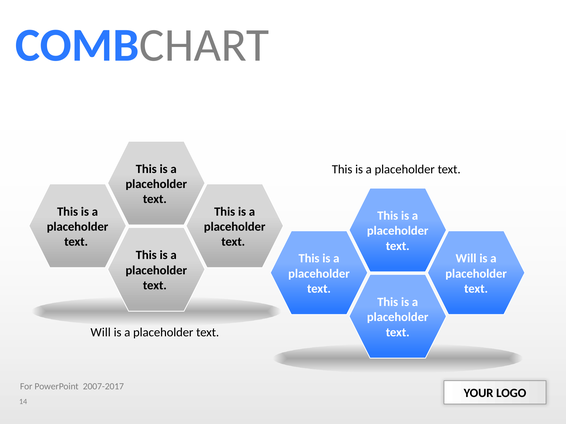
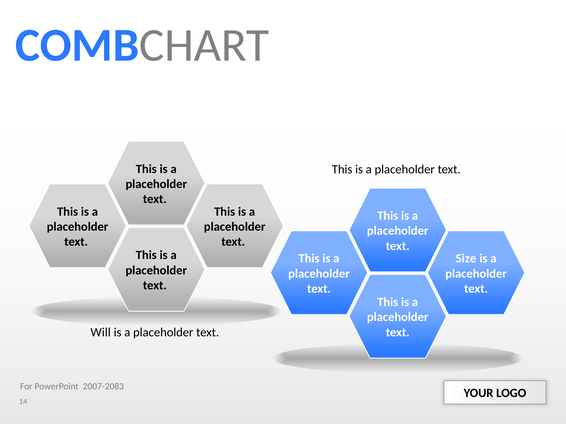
Will at (466, 259): Will -> Size
2007-2017: 2007-2017 -> 2007-2083
